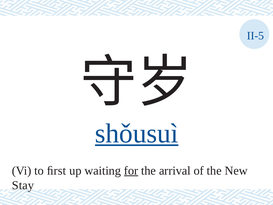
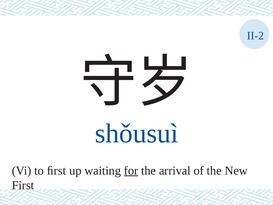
II-5: II-5 -> II-2
shǒusuì underline: present -> none
Stay at (23, 185): Stay -> First
